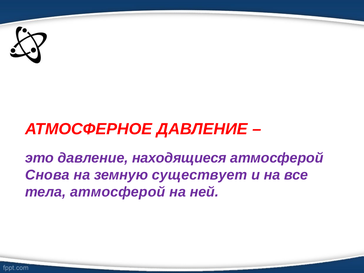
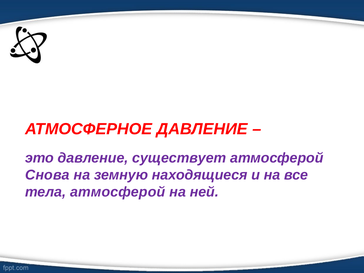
находящиеся: находящиеся -> существует
существует: существует -> находящиеся
